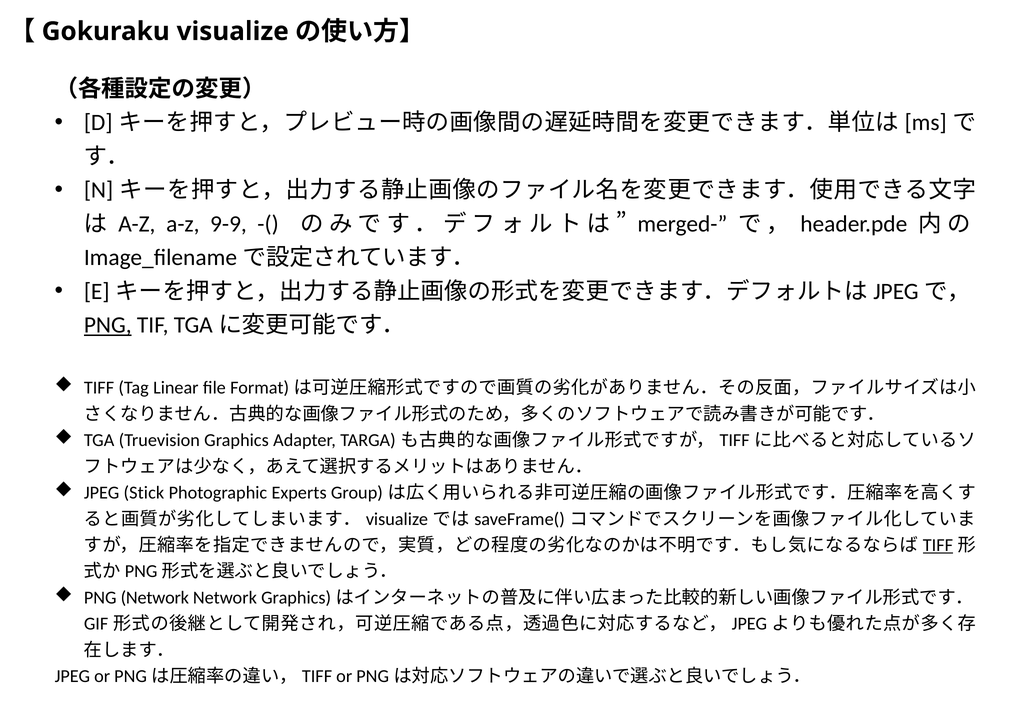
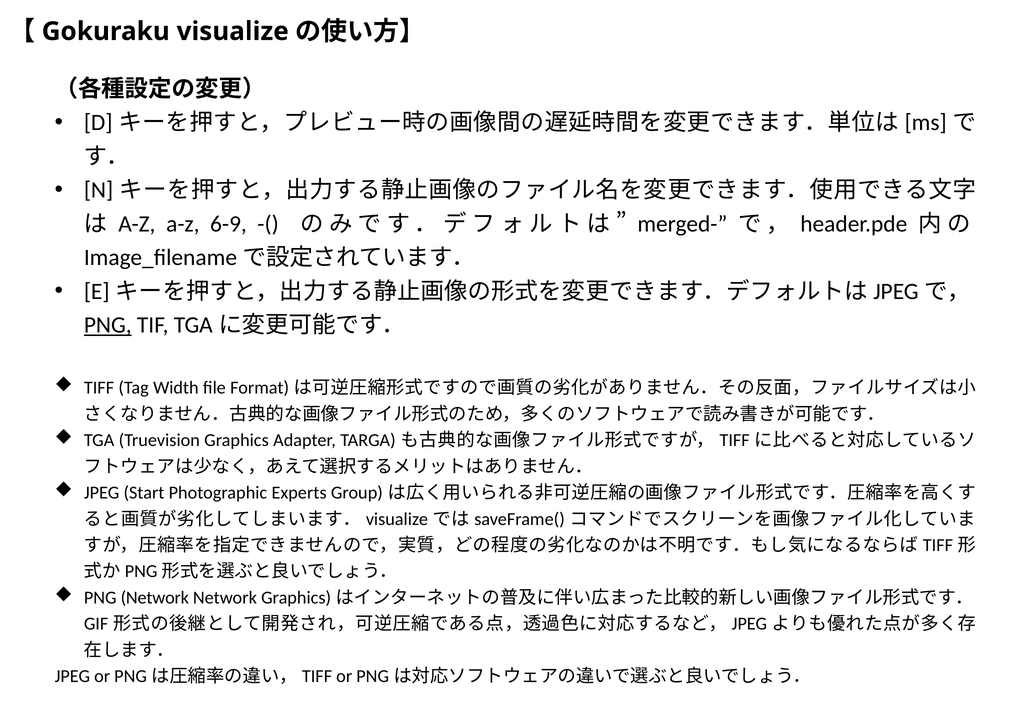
9-9: 9-9 -> 6-9
Linear: Linear -> Width
Stick: Stick -> Start
TIFF at (938, 545) underline: present -> none
